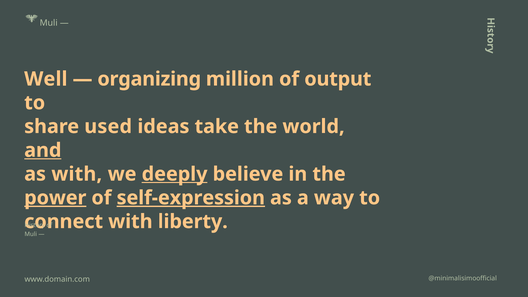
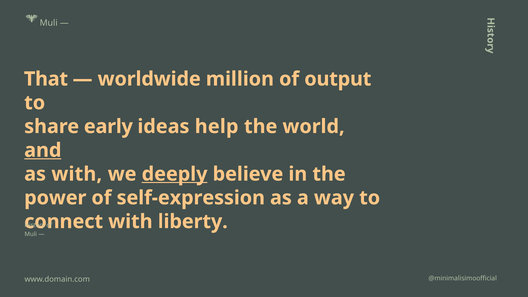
Well: Well -> That
organizing: organizing -> worldwide
used: used -> early
take: take -> help
power underline: present -> none
self-expression underline: present -> none
